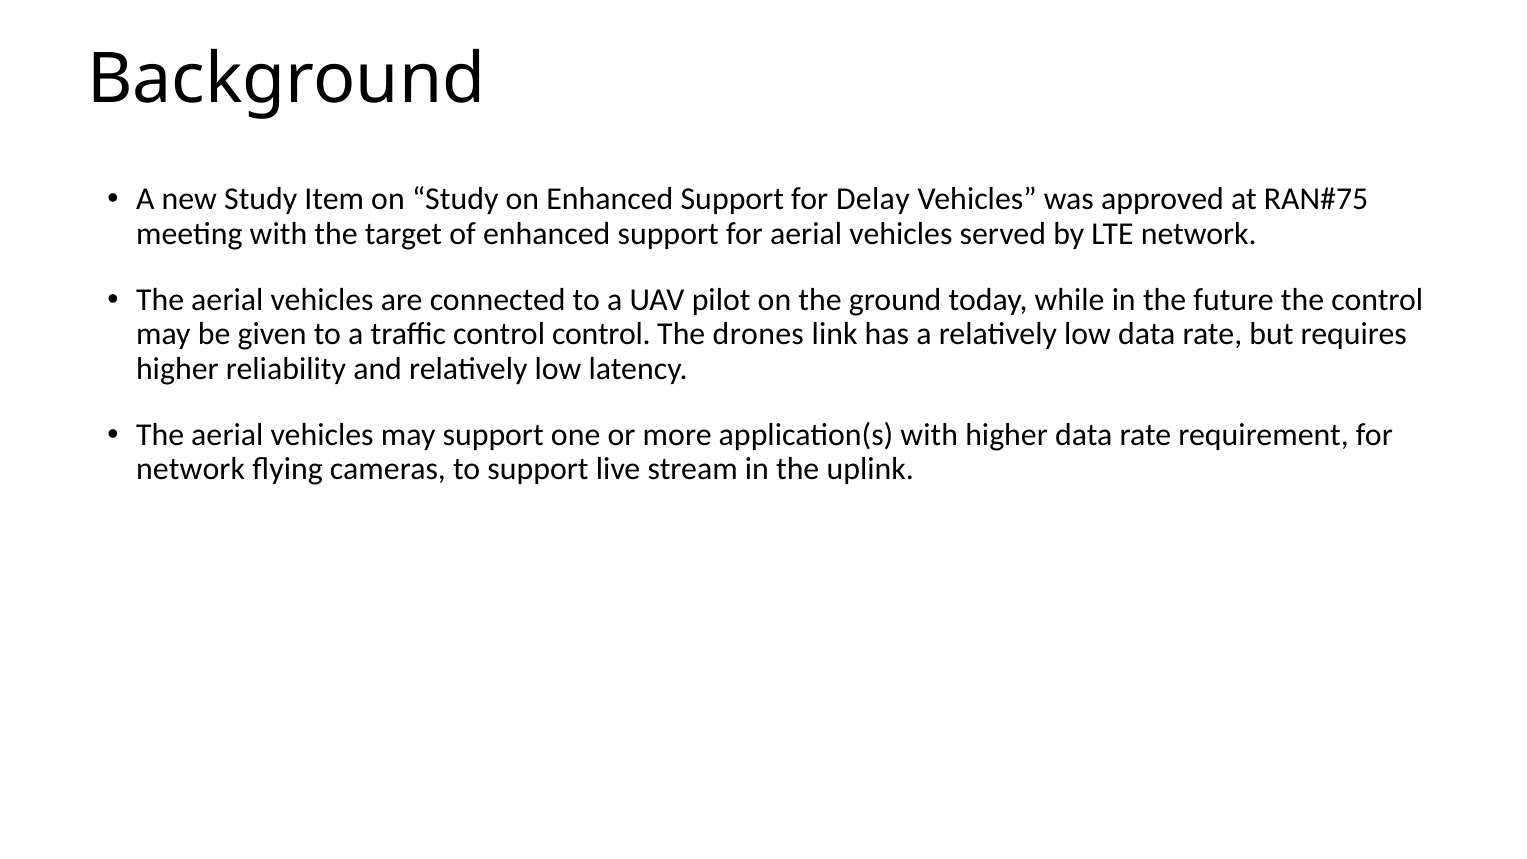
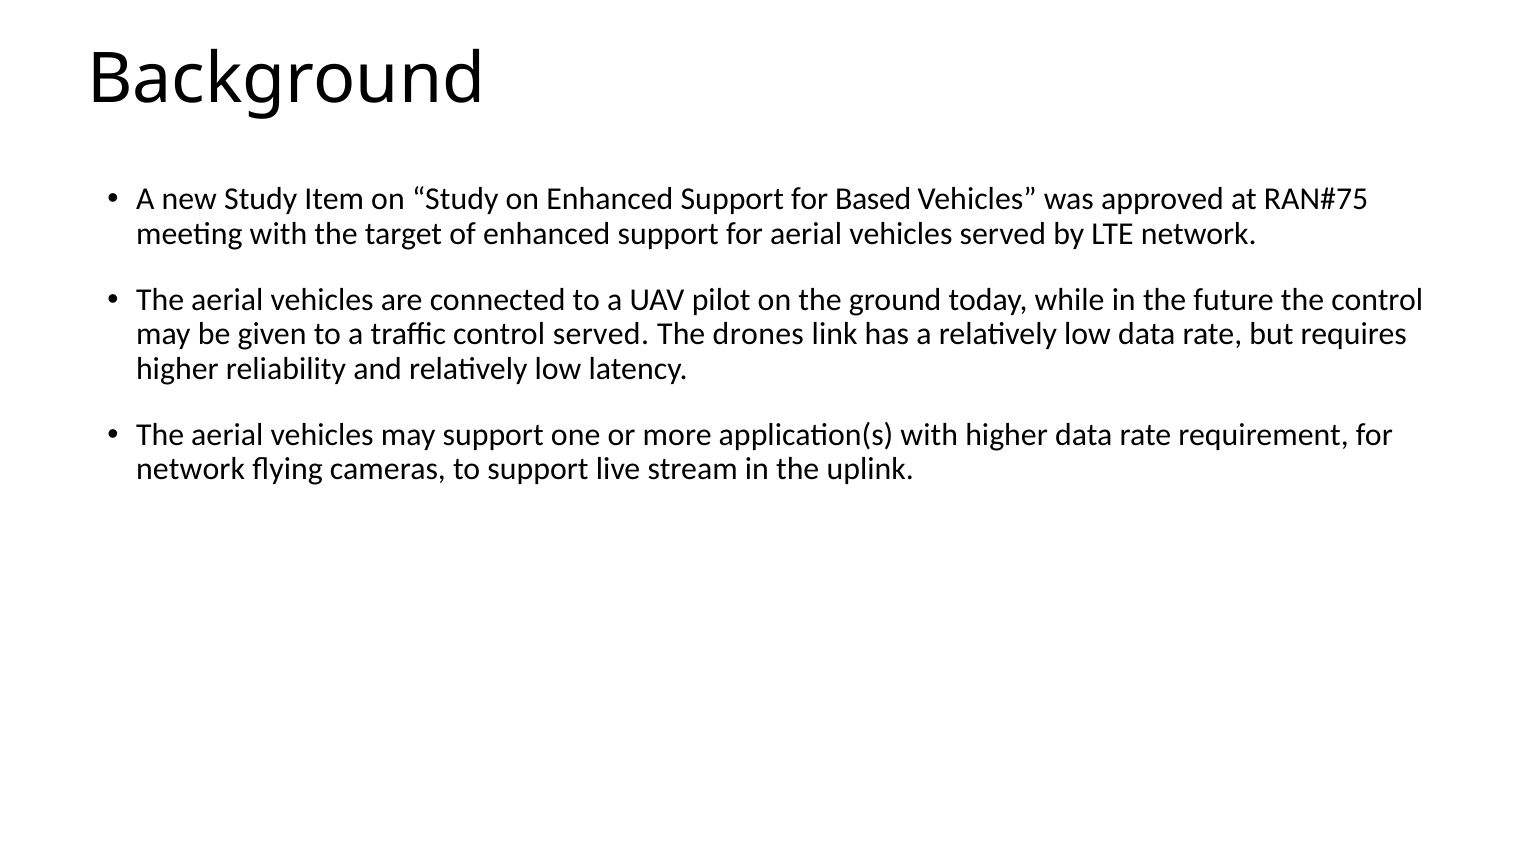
Delay: Delay -> Based
control control: control -> served
